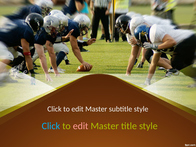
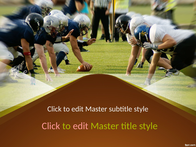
Click at (51, 126) colour: light blue -> pink
